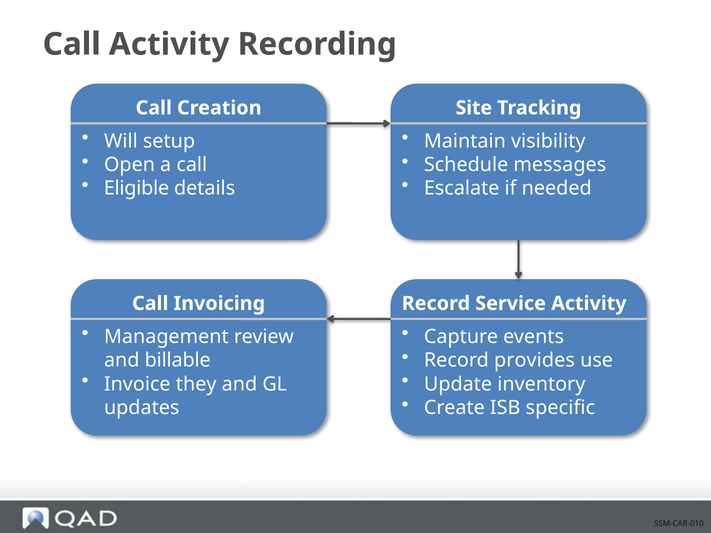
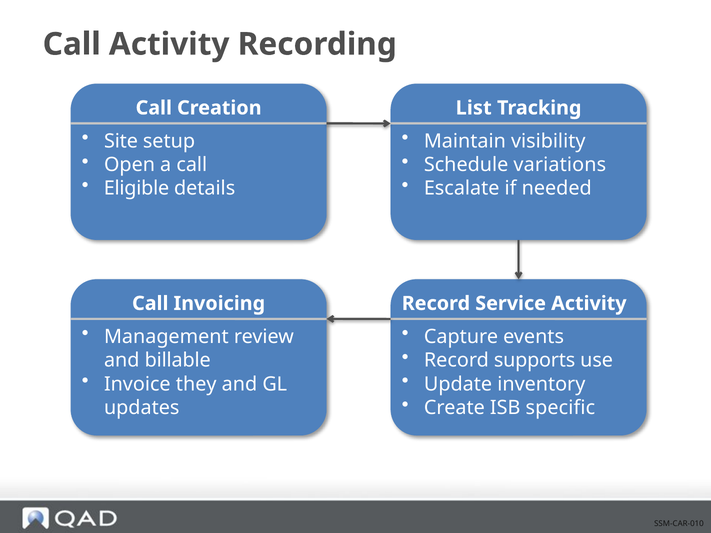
Site: Site -> List
Will: Will -> Site
messages: messages -> variations
provides: provides -> supports
